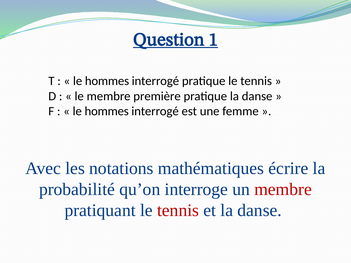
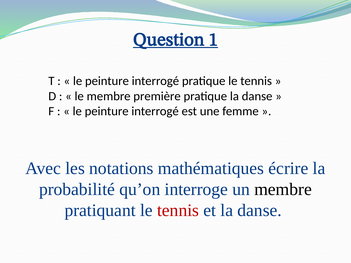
hommes at (107, 81): hommes -> peinture
hommes at (107, 111): hommes -> peinture
membre at (283, 190) colour: red -> black
